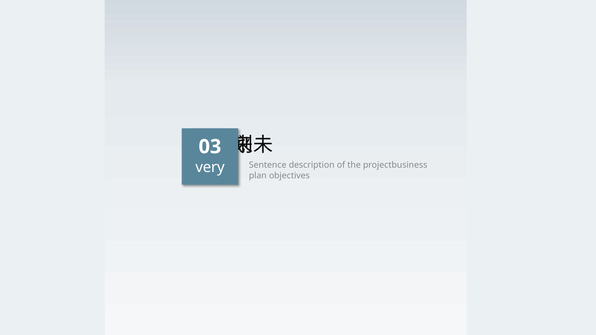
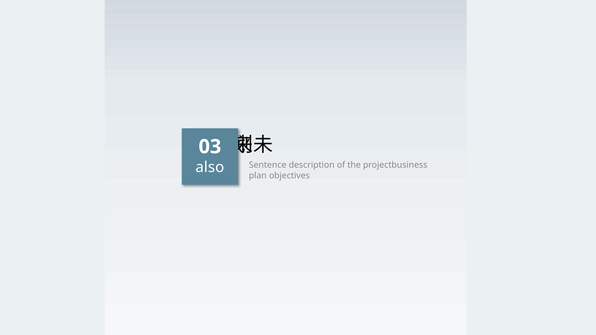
very: very -> also
